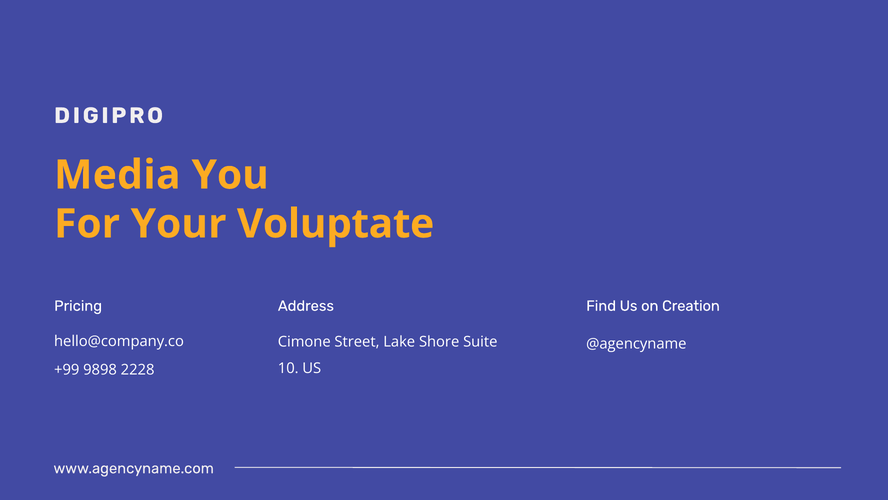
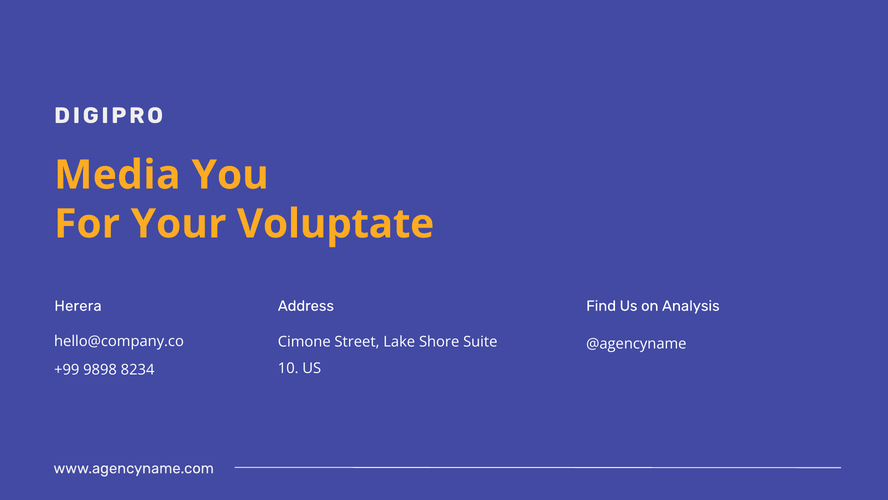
Pricing: Pricing -> Herera
Creation: Creation -> Analysis
2228: 2228 -> 8234
